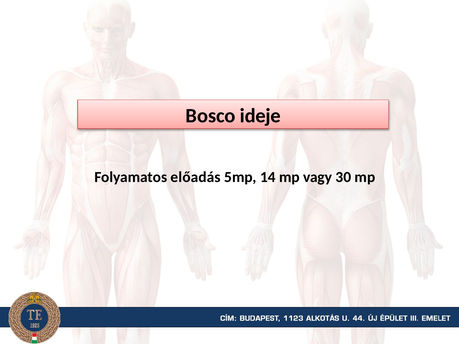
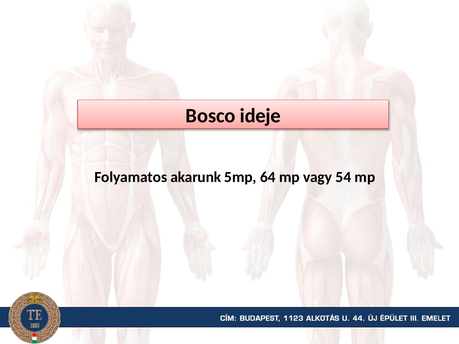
előadás: előadás -> akarunk
14: 14 -> 64
30: 30 -> 54
